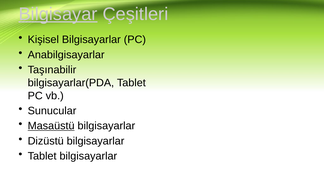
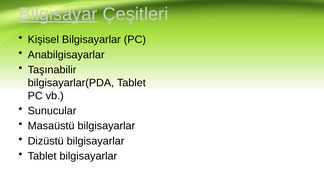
Masaüstü underline: present -> none
